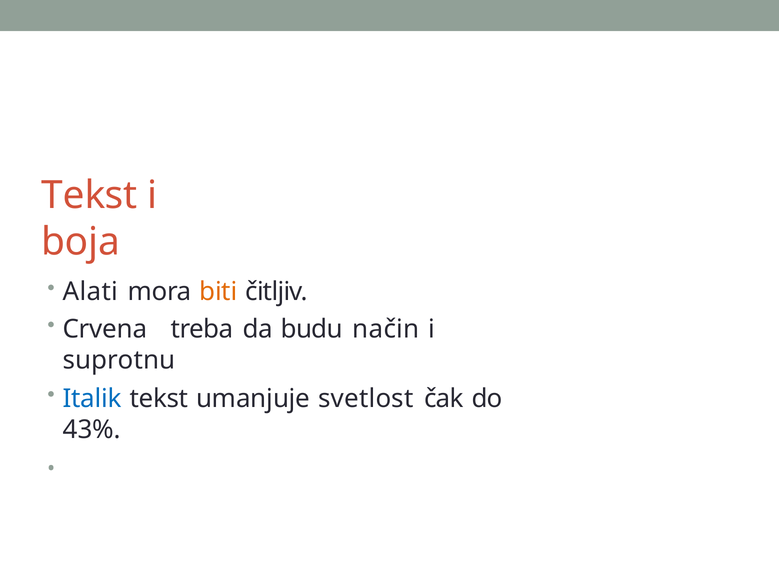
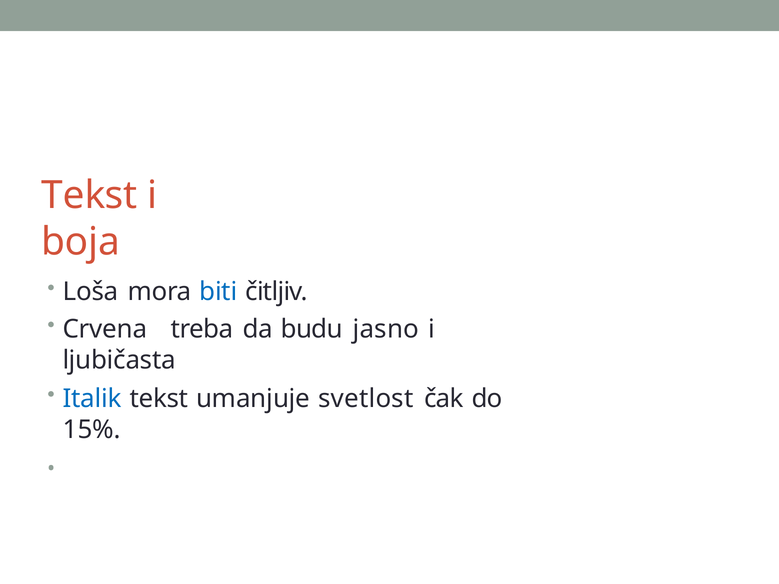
Alati: Alati -> Loša
biti colour: orange -> blue
način: način -> jasno
suprotnu: suprotnu -> ljubičasta
43%: 43% -> 15%
